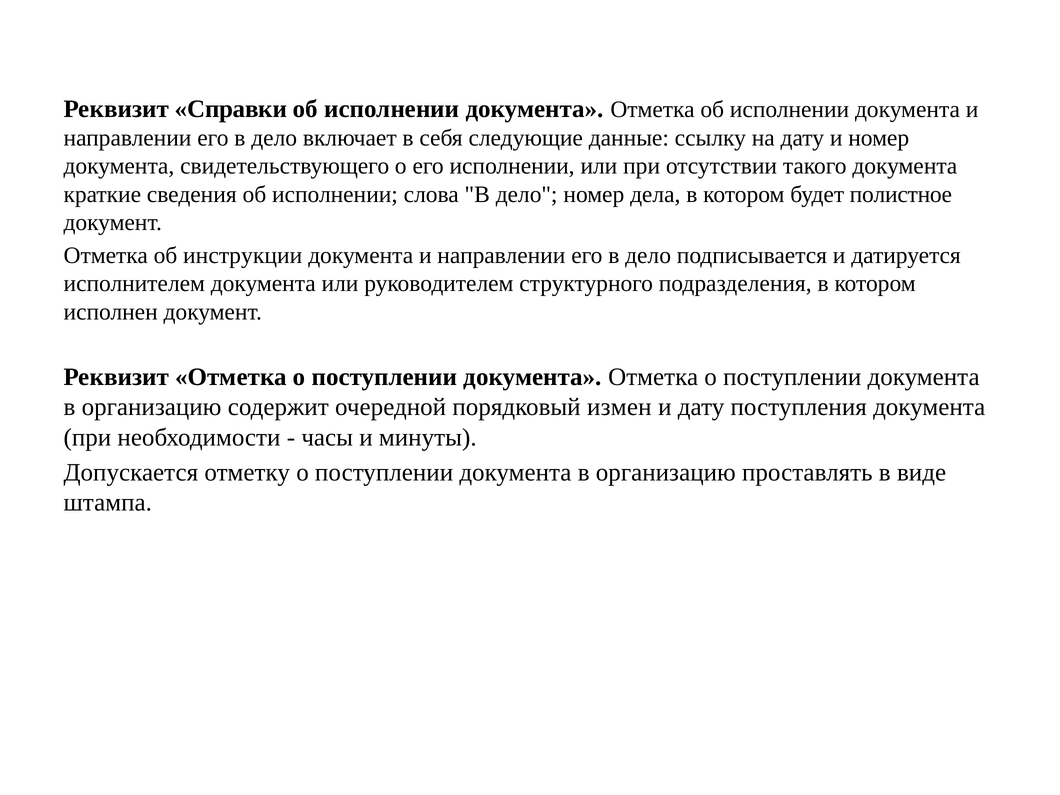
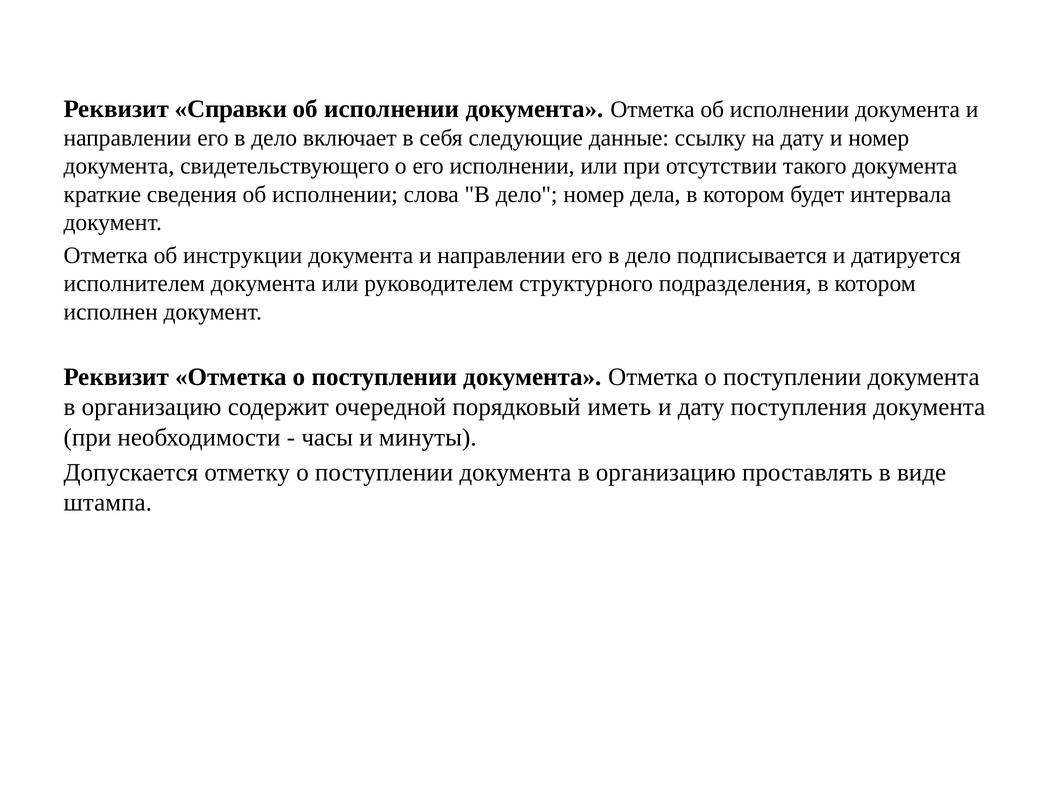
полистное: полистное -> интервала
измен: измен -> иметь
